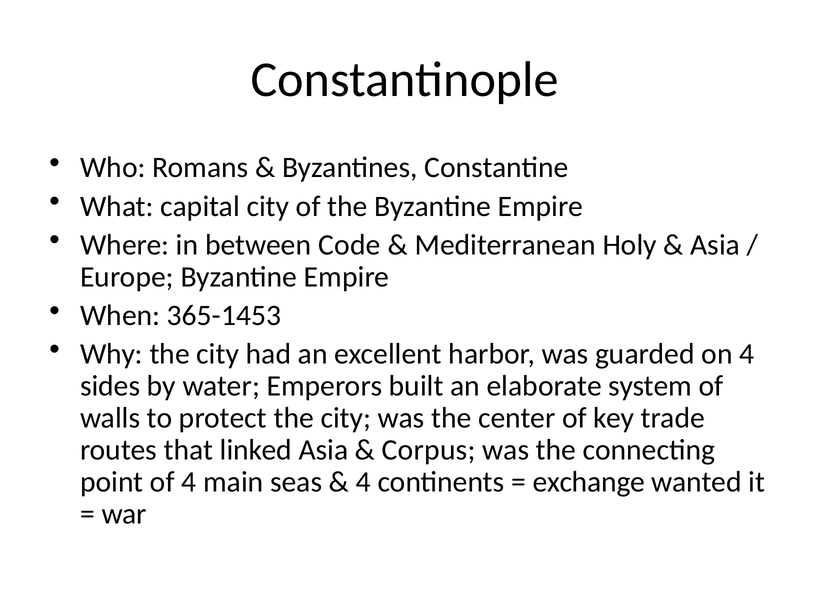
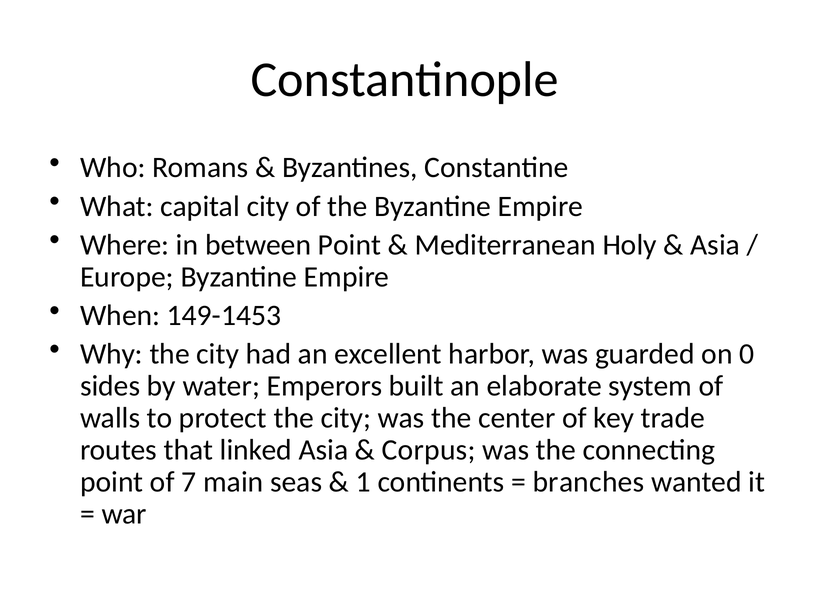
between Code: Code -> Point
365-1453: 365-1453 -> 149-1453
on 4: 4 -> 0
of 4: 4 -> 7
4 at (363, 482): 4 -> 1
exchange: exchange -> branches
